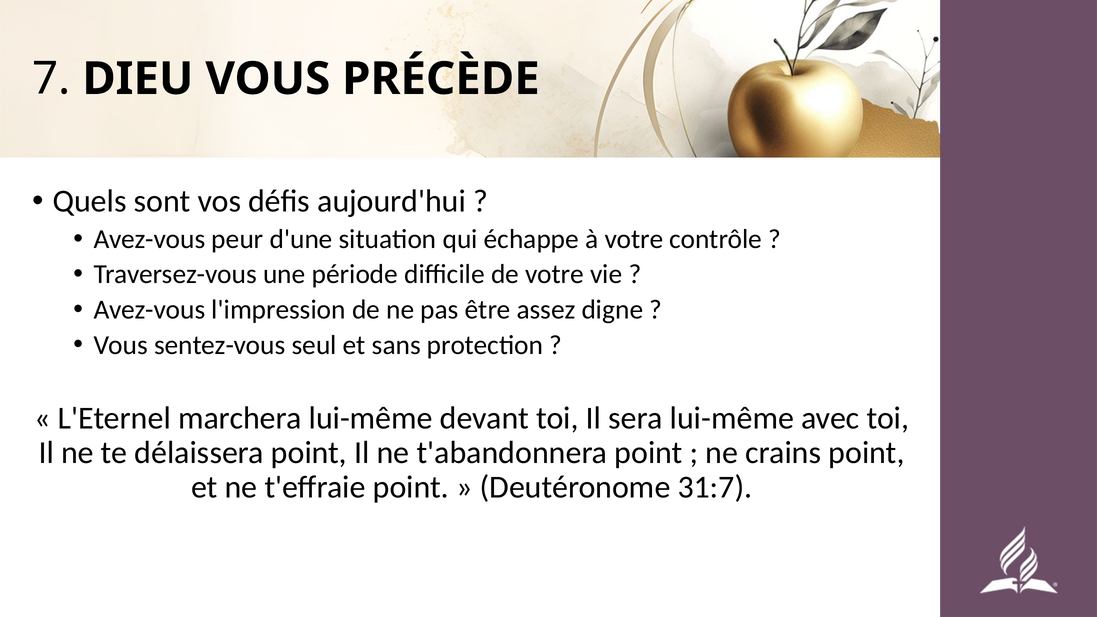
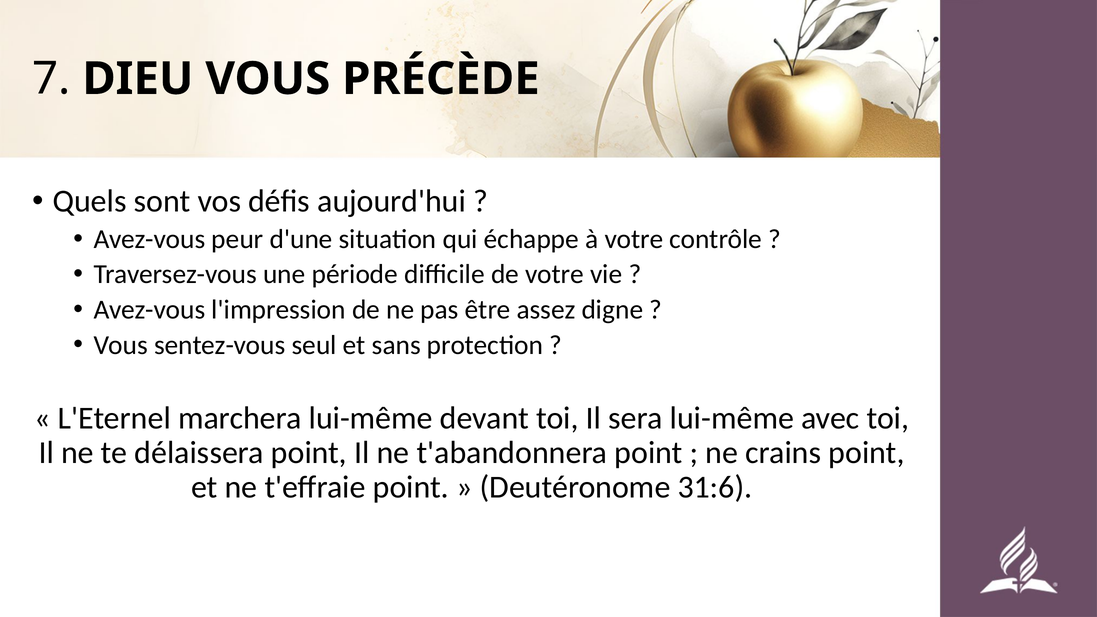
31:7: 31:7 -> 31:6
